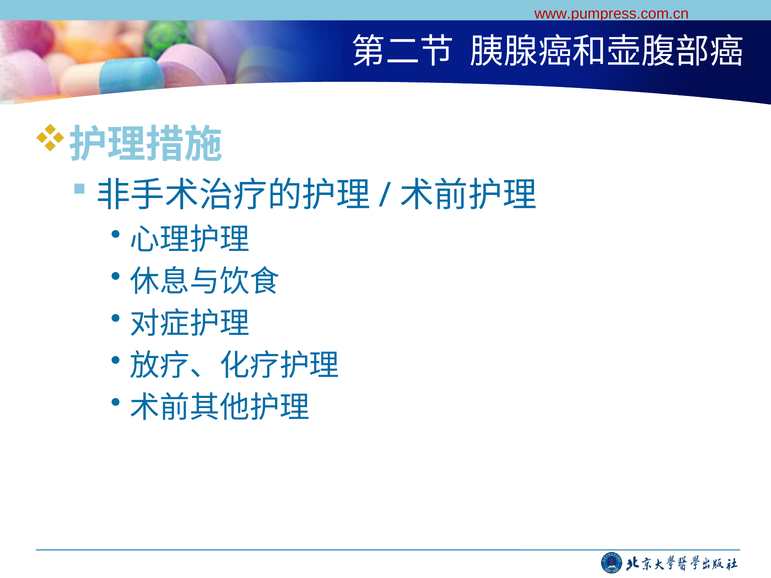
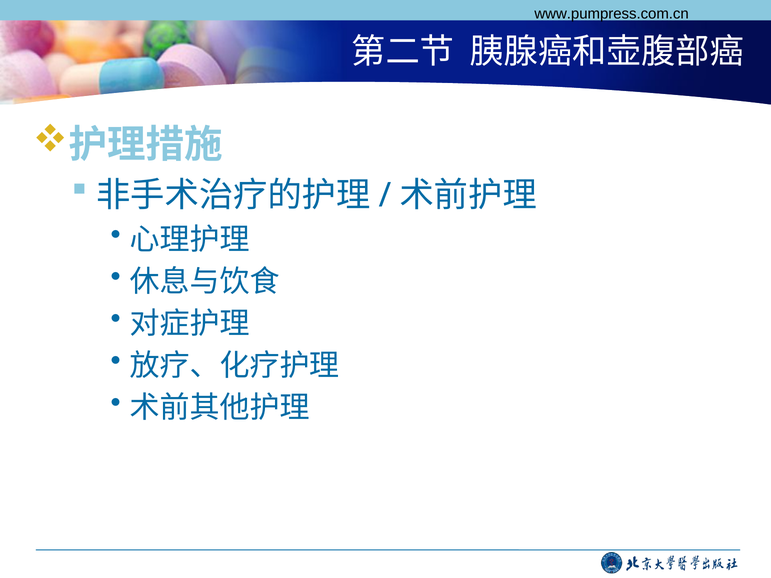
www.pumpress.com.cn colour: red -> black
